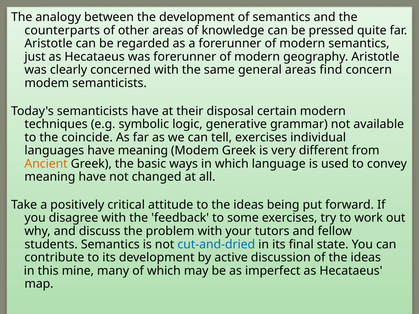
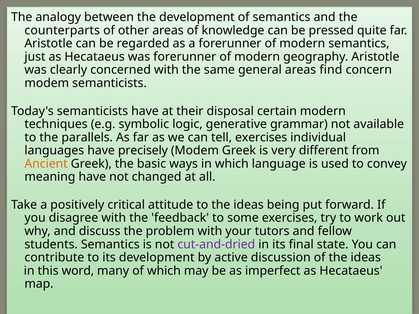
coincide: coincide -> parallels
have meaning: meaning -> precisely
cut-and-dried colour: blue -> purple
mine: mine -> word
